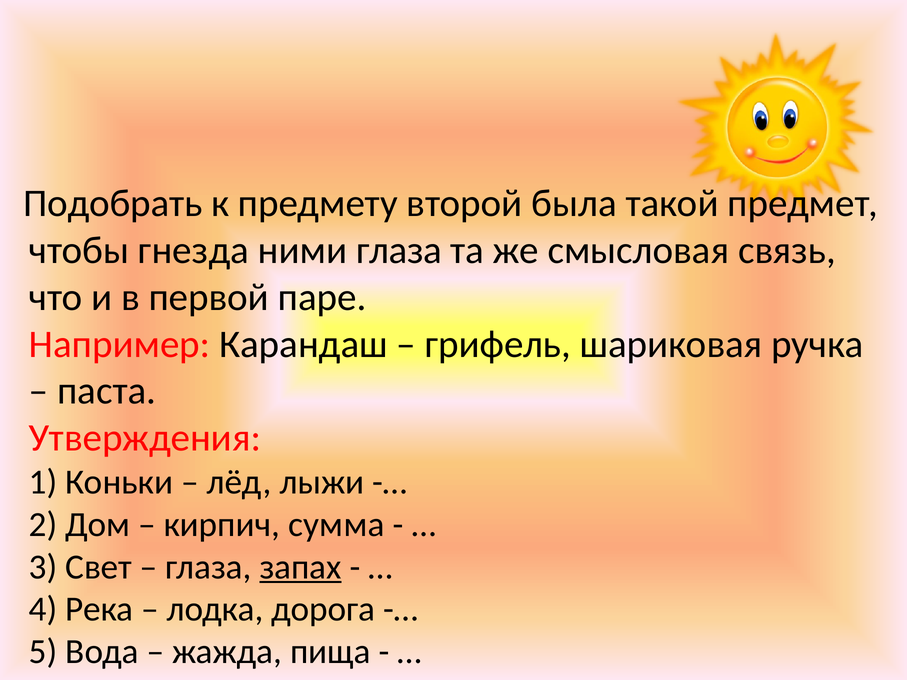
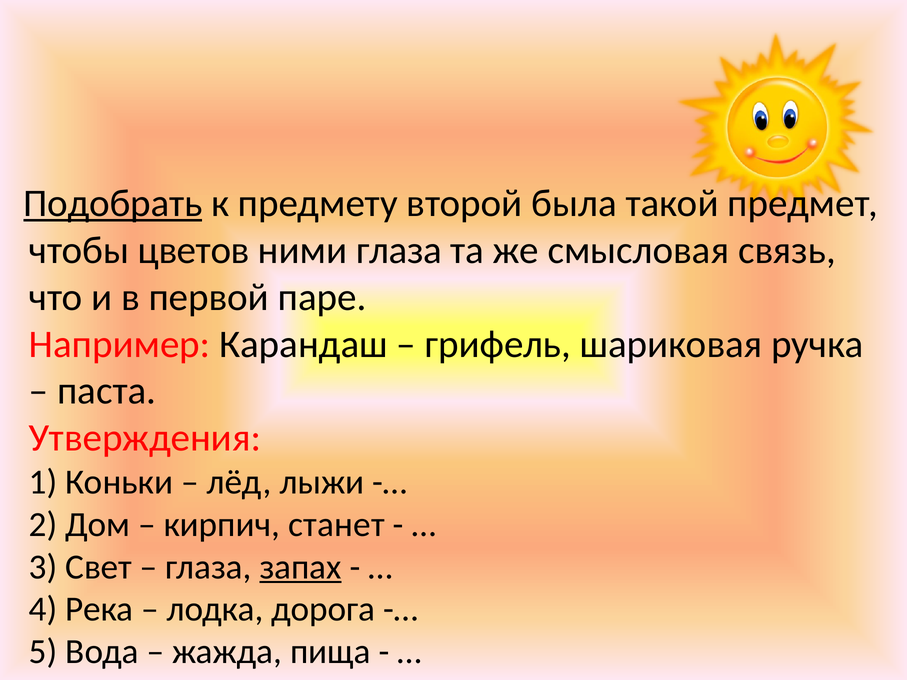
Подобрать underline: none -> present
гнезда: гнезда -> цветов
сумма: сумма -> станет
